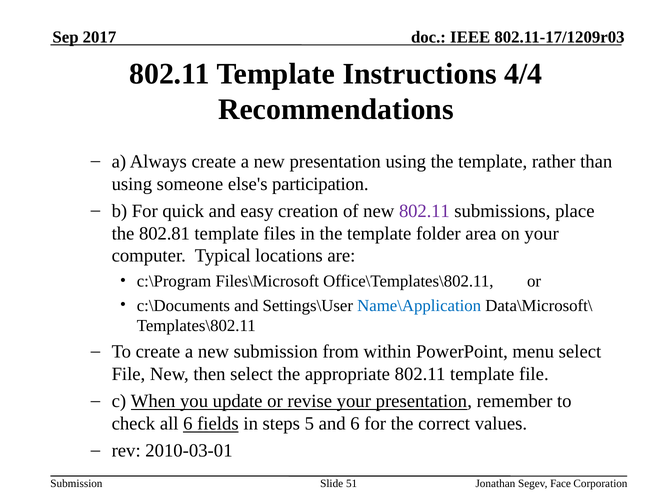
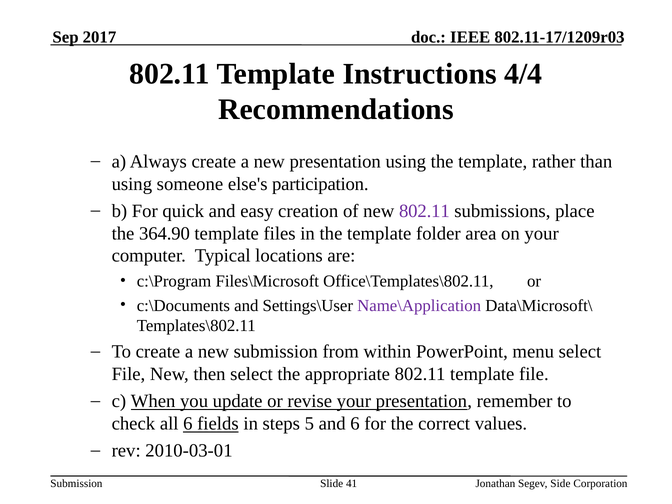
802.81: 802.81 -> 364.90
Name\Application colour: blue -> purple
51: 51 -> 41
Face: Face -> Side
